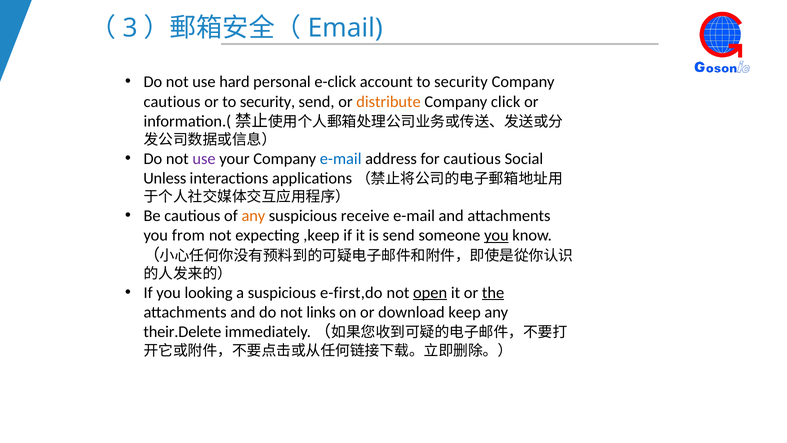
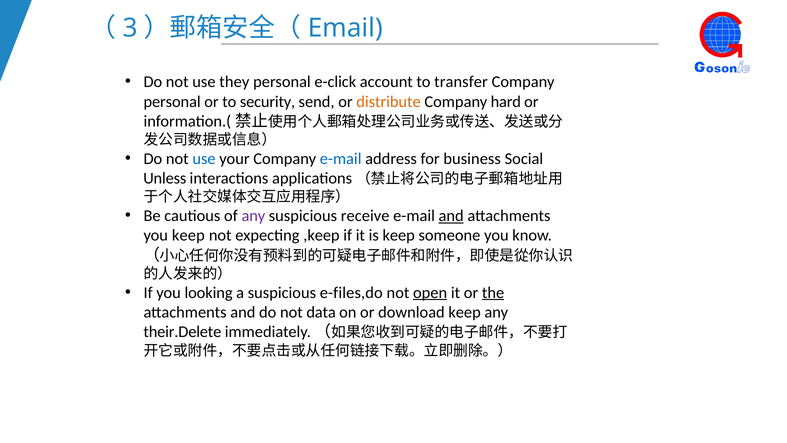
hard: hard -> they
account to security: security -> transfer
cautious at (172, 102): cautious -> personal
click: click -> hard
use at (204, 159) colour: purple -> blue
for cautious: cautious -> business
any at (253, 216) colour: orange -> purple
and at (451, 216) underline: none -> present
you from: from -> keep
is send: send -> keep
you at (496, 235) underline: present -> none
e-first,do: e-first,do -> e-files,do
links: links -> data
